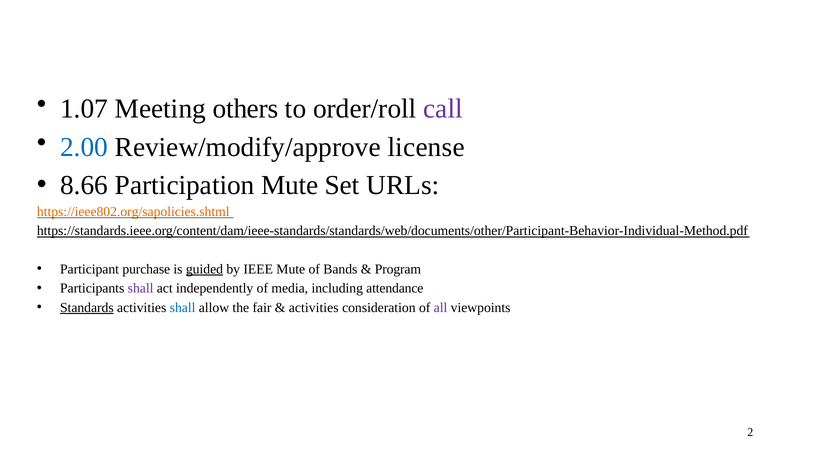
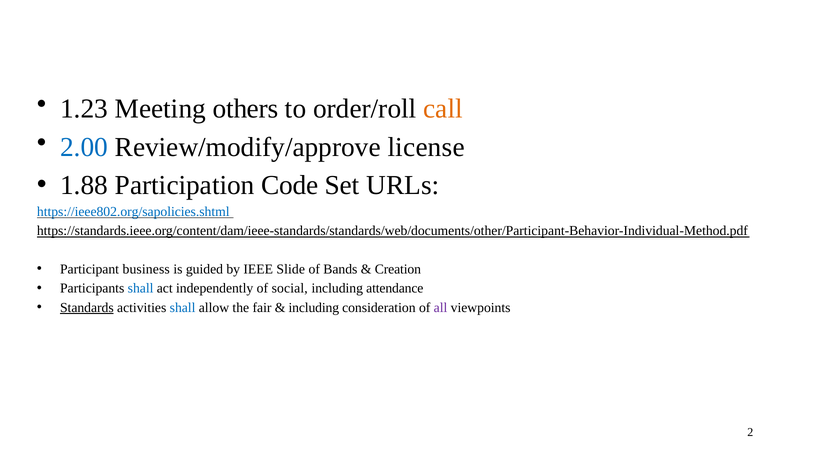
1.07: 1.07 -> 1.23
call colour: purple -> orange
8.66: 8.66 -> 1.88
Participation Mute: Mute -> Code
https://ieee802.org/sapolicies.shtml colour: orange -> blue
purchase: purchase -> business
guided underline: present -> none
IEEE Mute: Mute -> Slide
Program: Program -> Creation
shall at (141, 288) colour: purple -> blue
media: media -> social
activities at (314, 307): activities -> including
